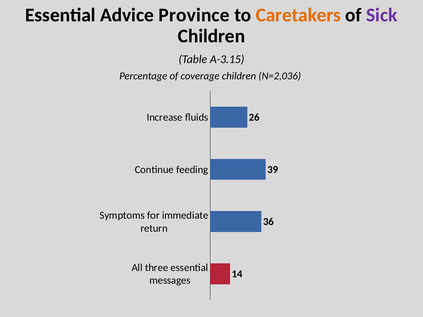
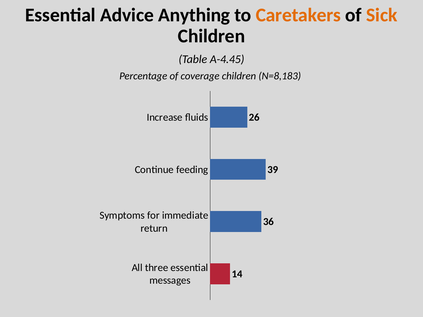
Province: Province -> Anything
Sick colour: purple -> orange
A-3.15: A-3.15 -> A-4.45
N=2,036: N=2,036 -> N=8,183
